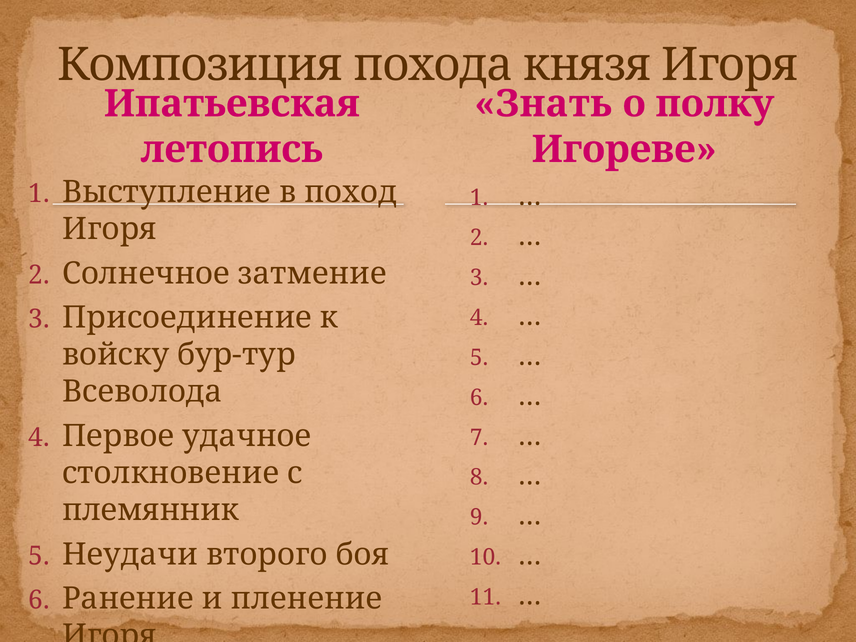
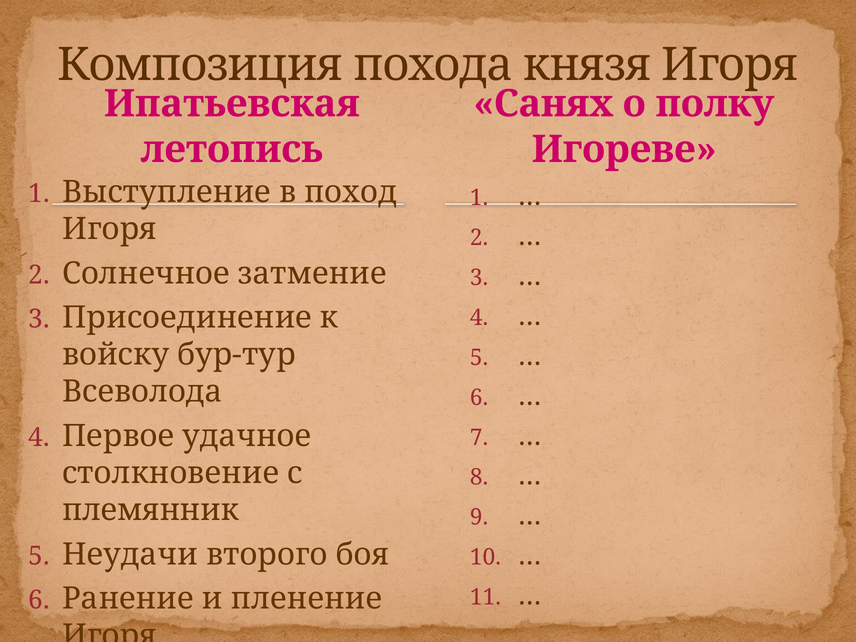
Знать: Знать -> Санях
